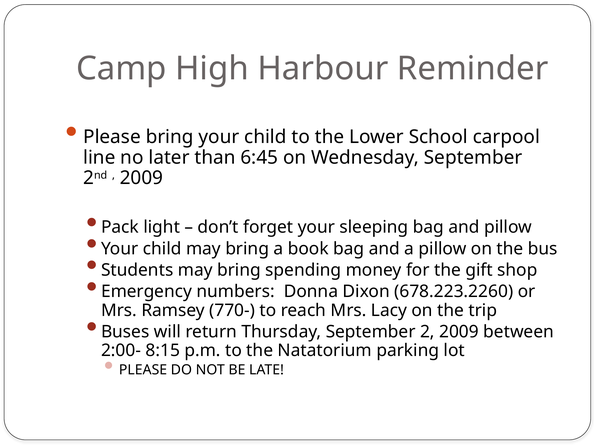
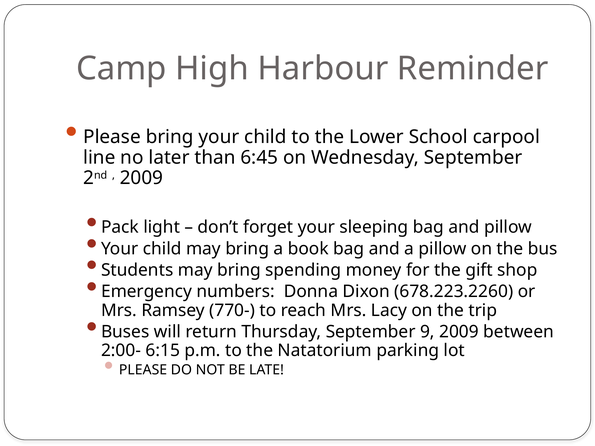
2: 2 -> 9
8:15: 8:15 -> 6:15
